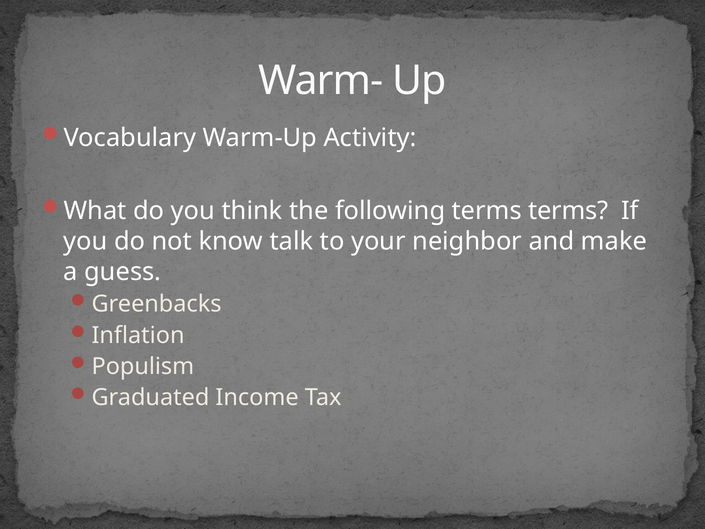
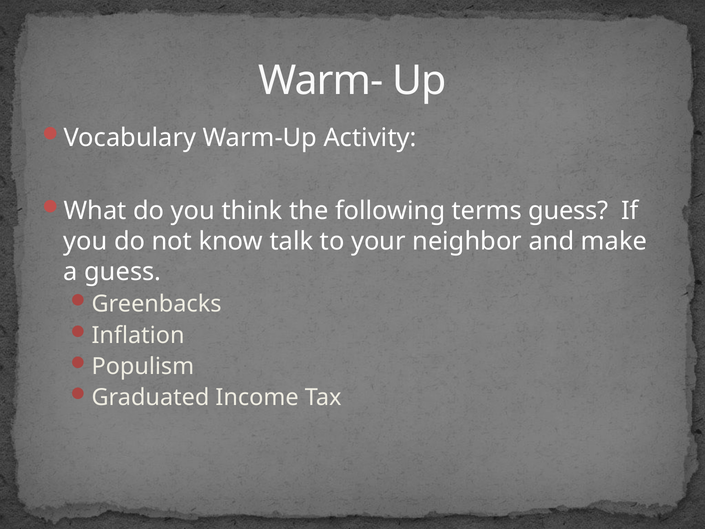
terms terms: terms -> guess
